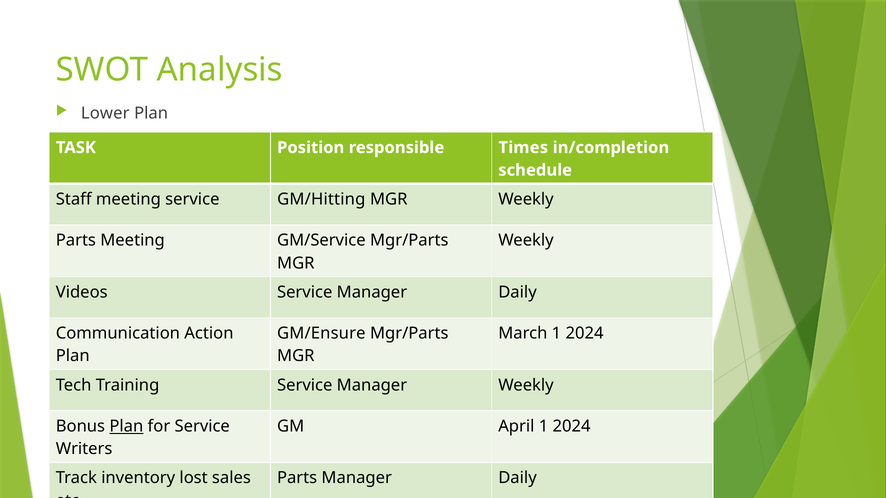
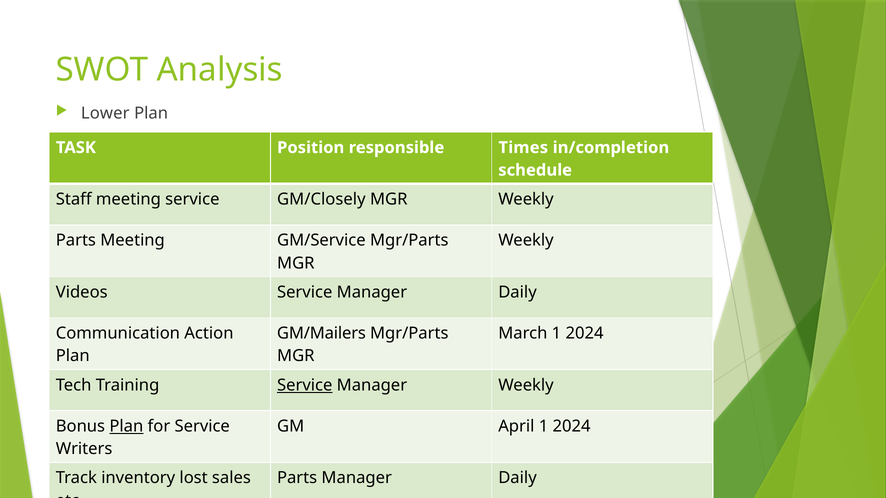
GM/Hitting: GM/Hitting -> GM/Closely
GM/Ensure: GM/Ensure -> GM/Mailers
Service at (305, 385) underline: none -> present
